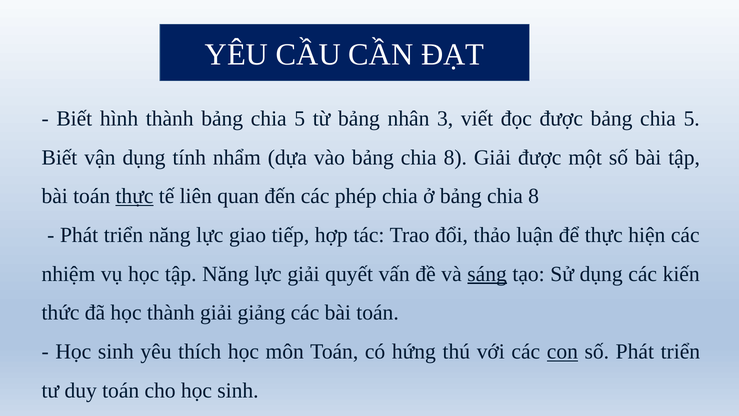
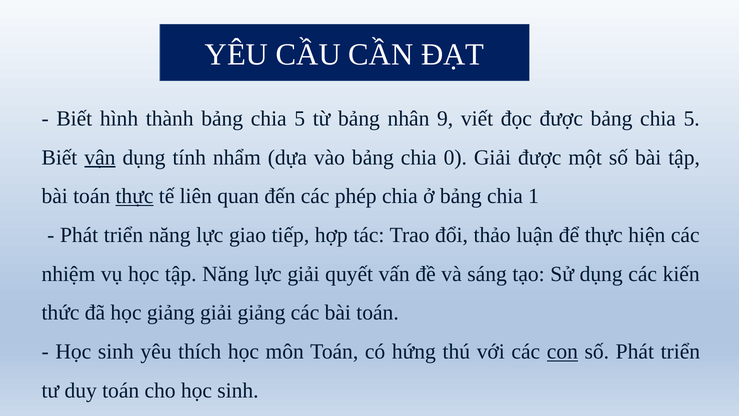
3: 3 -> 9
vận underline: none -> present
vào bảng chia 8: 8 -> 0
ở bảng chia 8: 8 -> 1
sáng underline: present -> none
học thành: thành -> giảng
